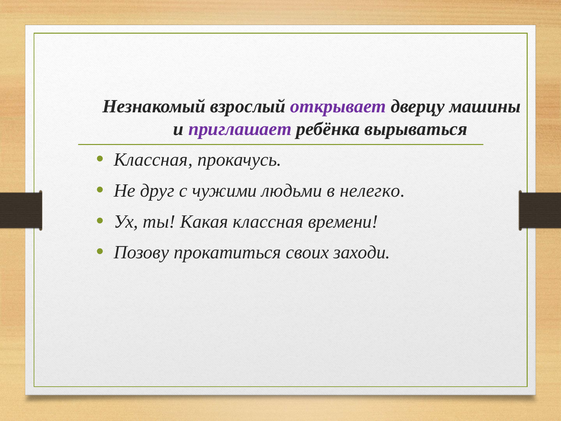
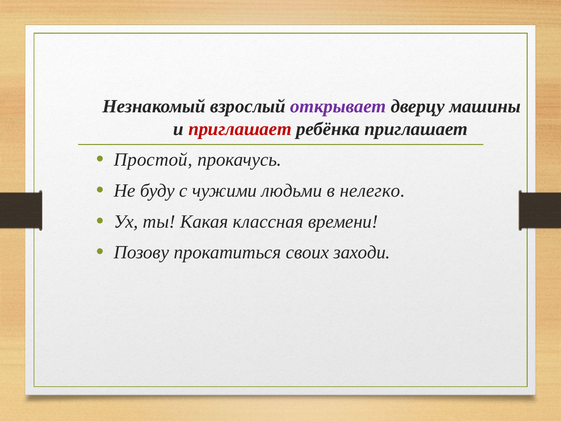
приглашает at (240, 129) colour: purple -> red
ребёнка вырываться: вырываться -> приглашает
Классная at (153, 160): Классная -> Простой
друг: друг -> буду
